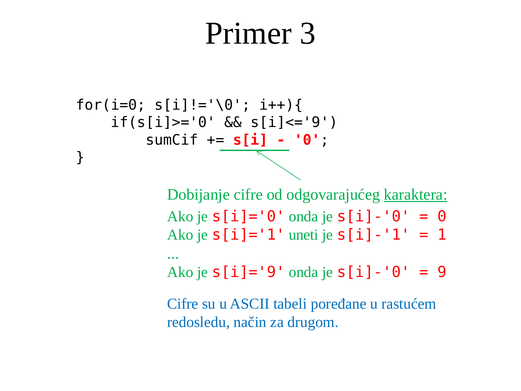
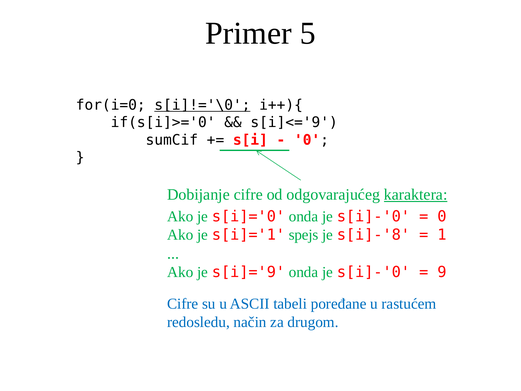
3: 3 -> 5
s[i]!='\0 underline: none -> present
uneti: uneti -> spejs
s[i]-'1: s[i]-'1 -> s[i]-'8
